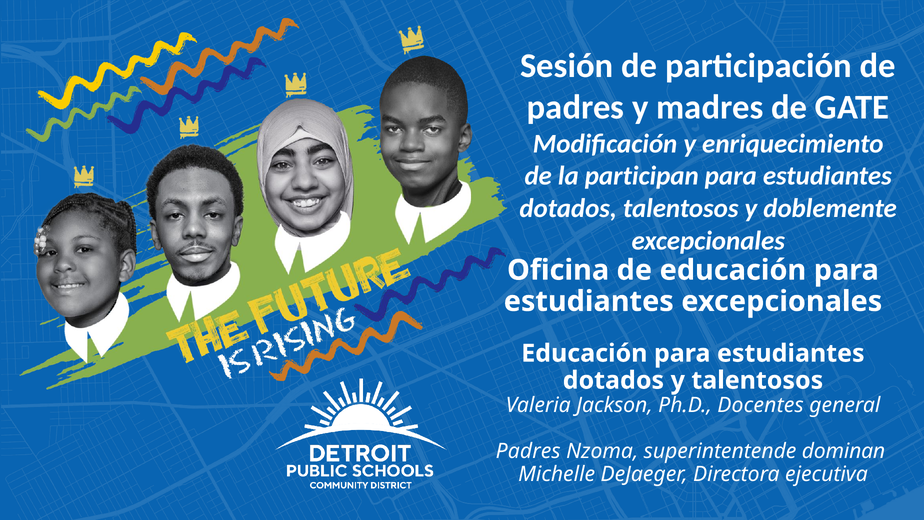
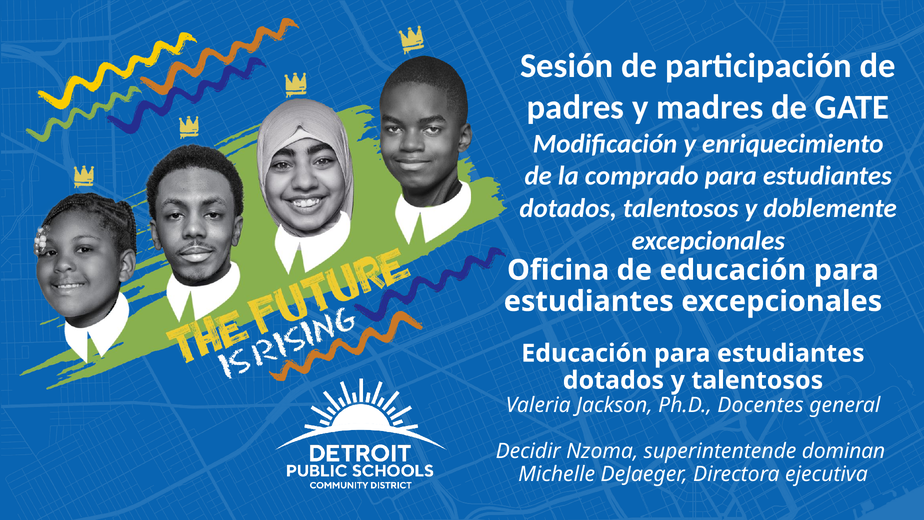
participan: participan -> comprado
Padres at (528, 451): Padres -> Decidir
